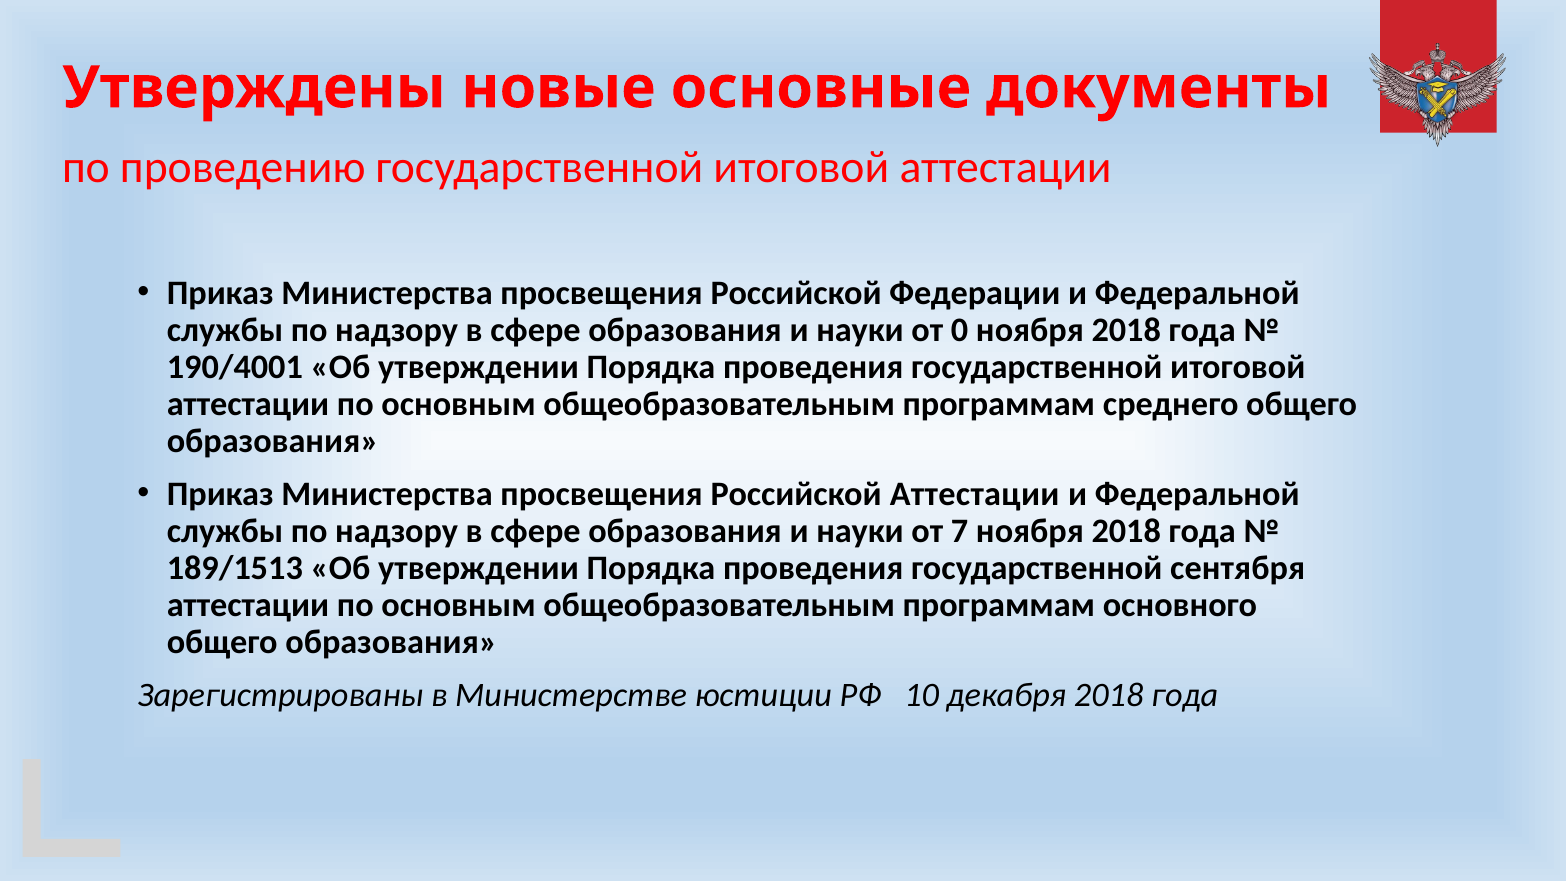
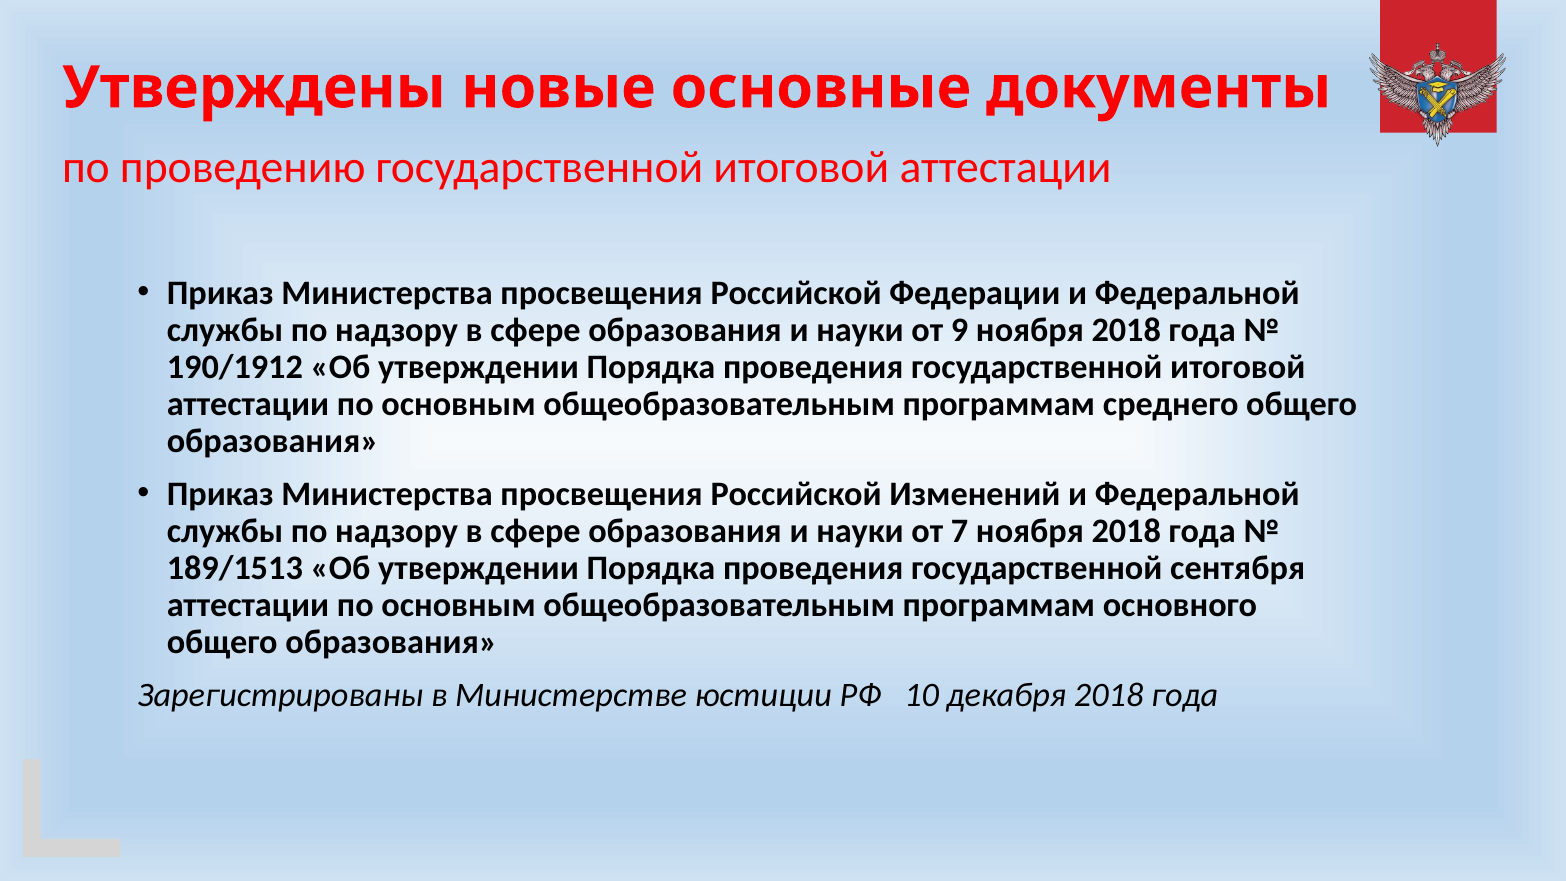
0: 0 -> 9
190/4001: 190/4001 -> 190/1912
Российской Аттестации: Аттестации -> Изменений
